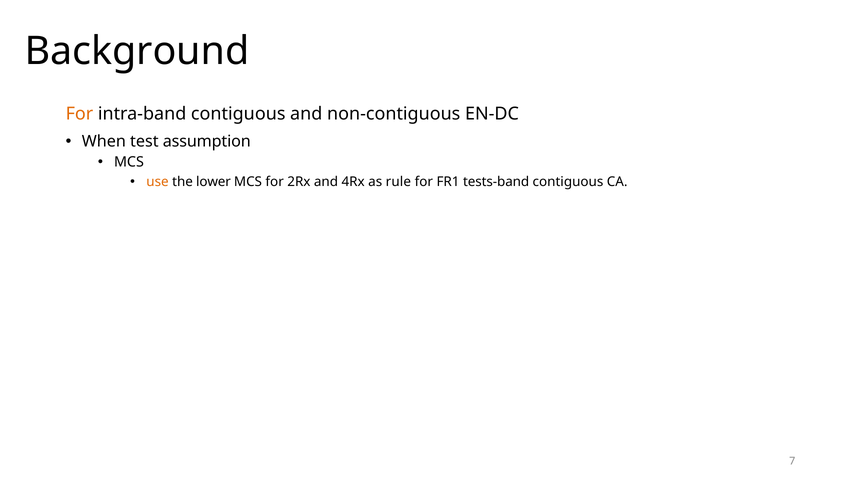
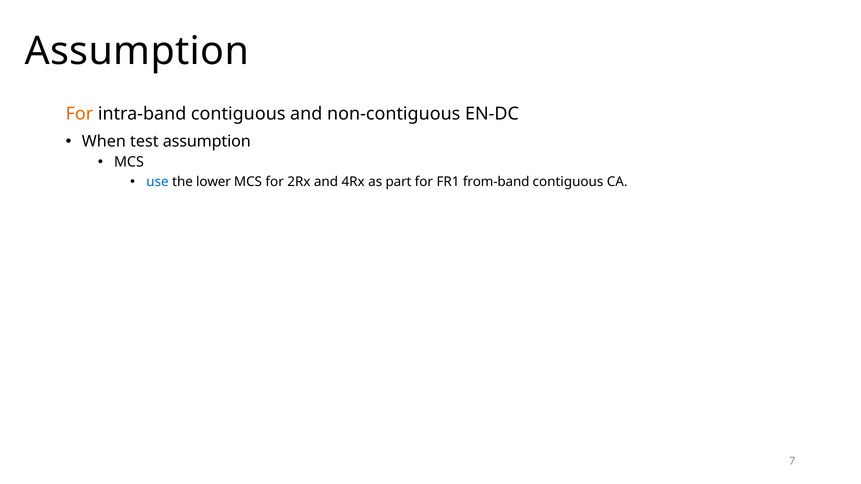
Background at (137, 51): Background -> Assumption
use colour: orange -> blue
rule: rule -> part
tests-band: tests-band -> from-band
